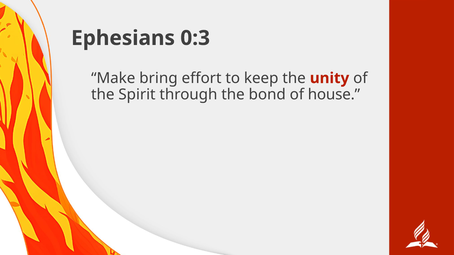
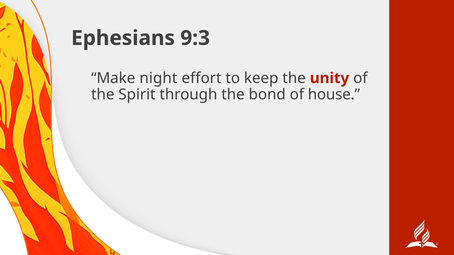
0:3: 0:3 -> 9:3
bring: bring -> night
